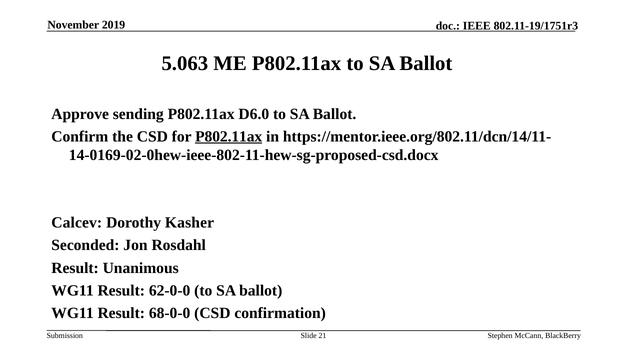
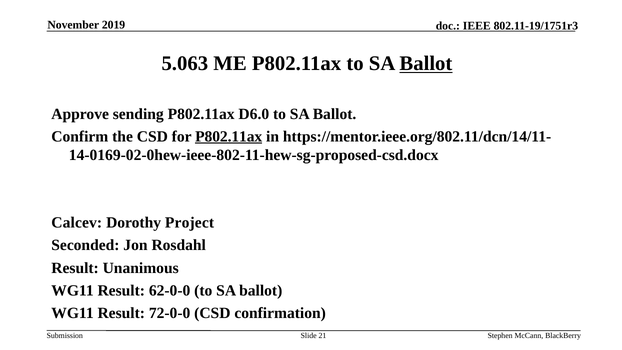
Ballot at (426, 64) underline: none -> present
Kasher: Kasher -> Project
68-0-0: 68-0-0 -> 72-0-0
